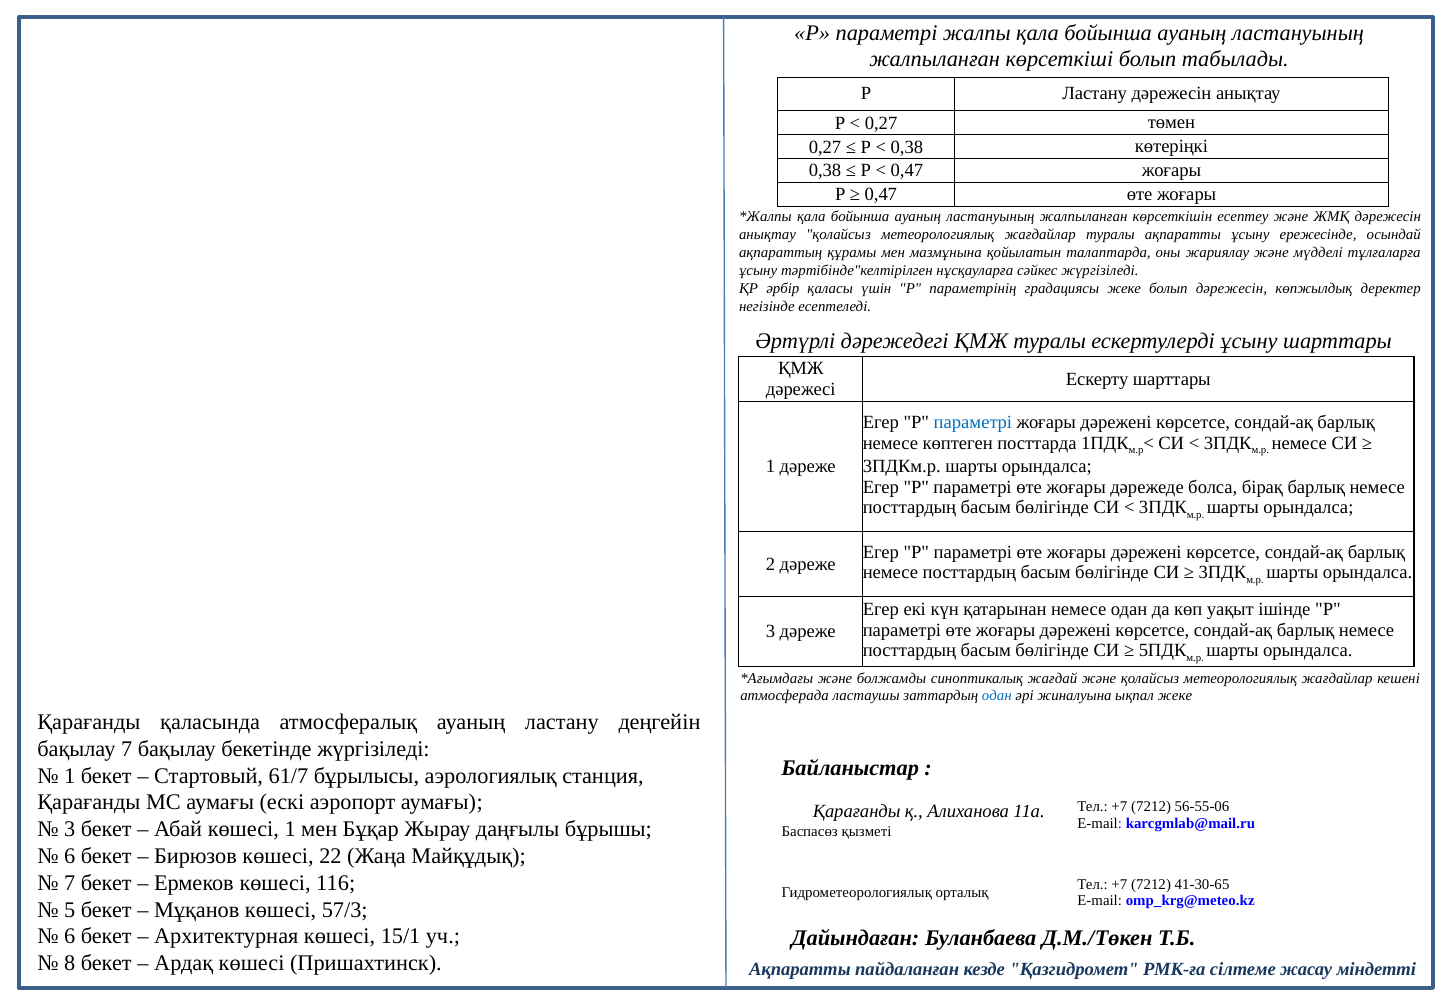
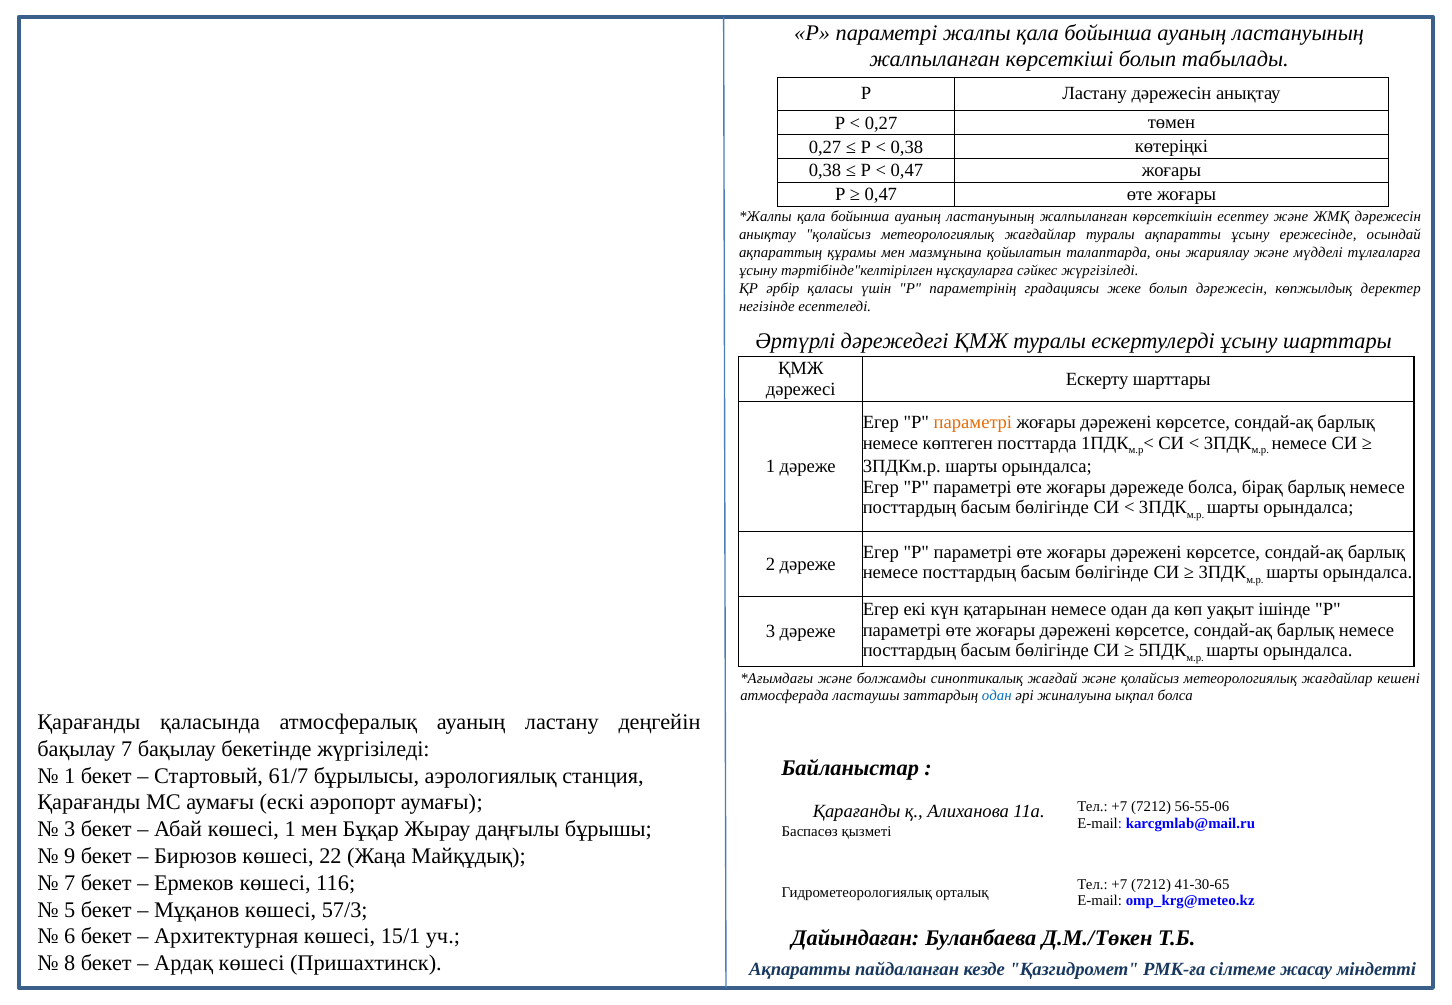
параметрі at (973, 422) colour: blue -> orange
ықпал жеке: жеке -> болса
6 at (70, 856): 6 -> 9
